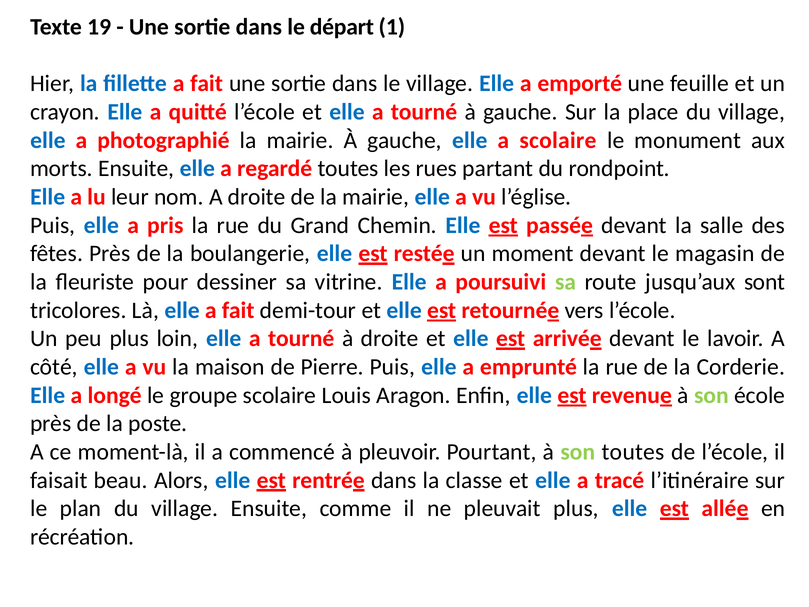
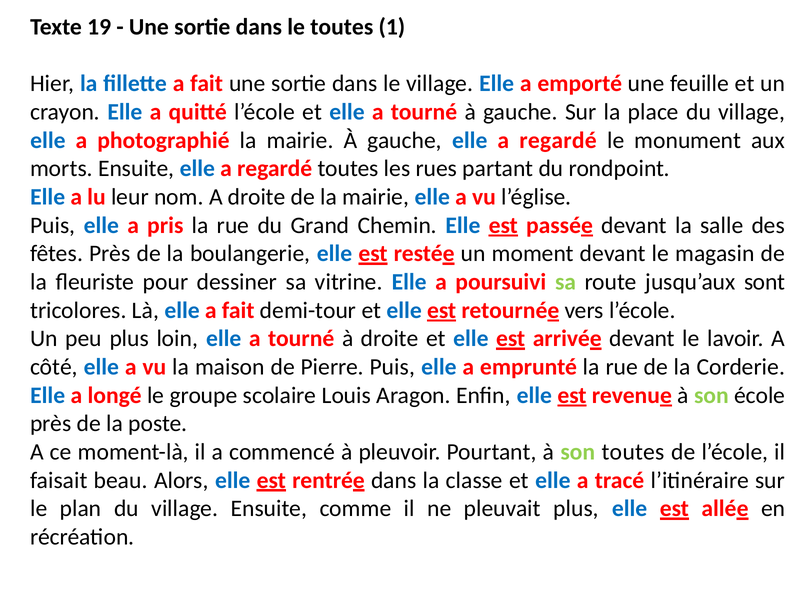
le départ: départ -> toutes
gauche elle a scolaire: scolaire -> regardé
